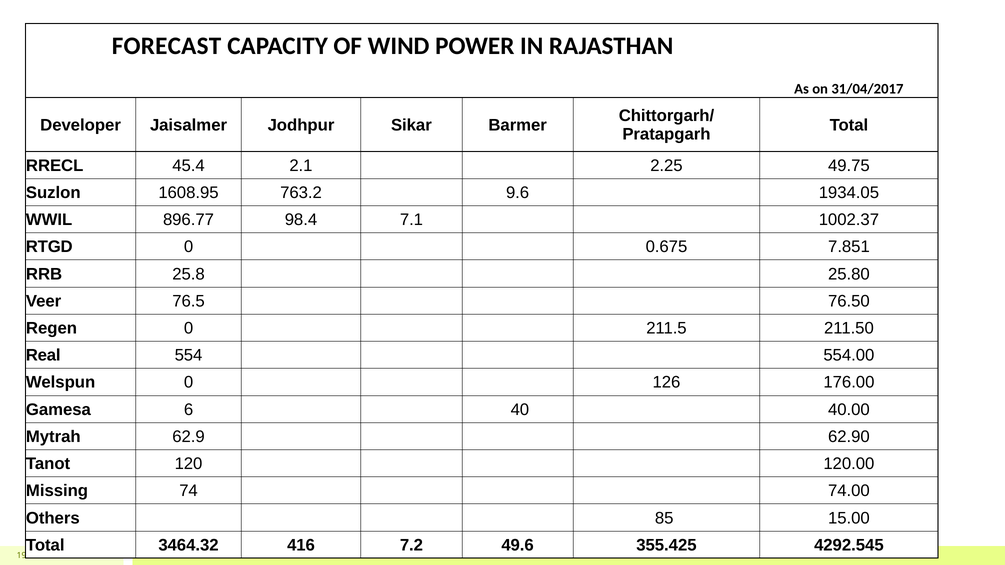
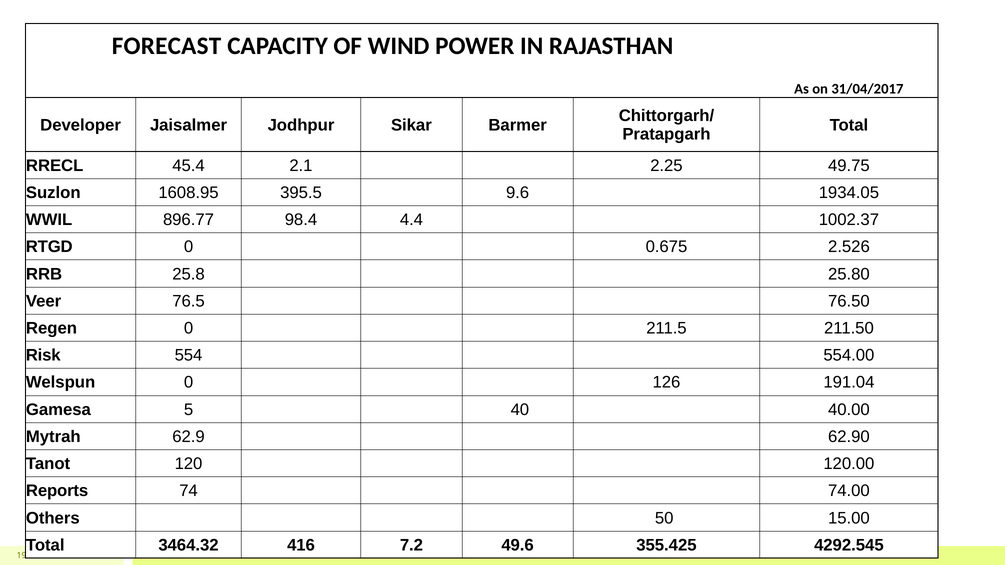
763.2: 763.2 -> 395.5
7.1: 7.1 -> 4.4
7.851: 7.851 -> 2.526
Real: Real -> Risk
176.00: 176.00 -> 191.04
6: 6 -> 5
Missing: Missing -> Reports
85: 85 -> 50
